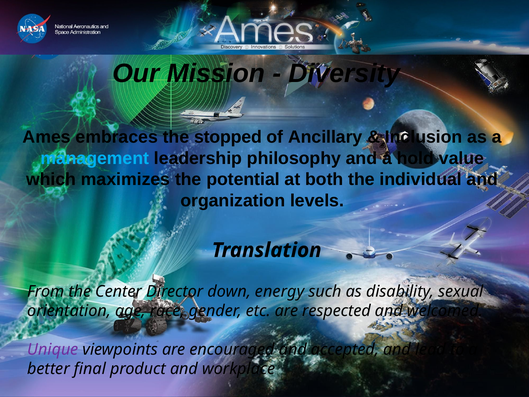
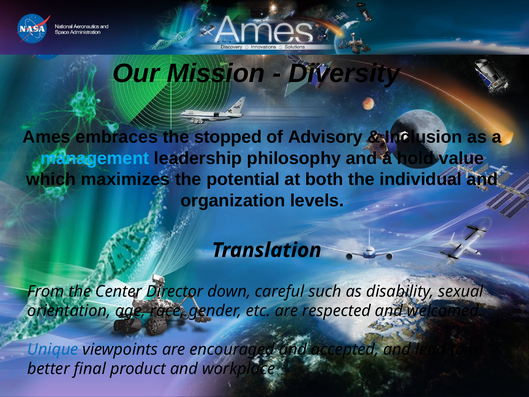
Ancillary: Ancillary -> Advisory
energy: energy -> careful
Unique colour: purple -> blue
